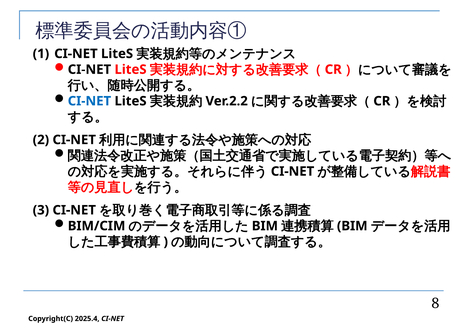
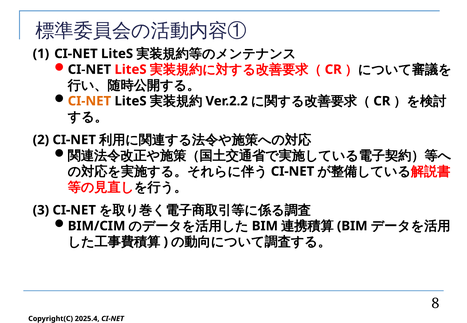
CI-NET at (89, 101) colour: blue -> orange
